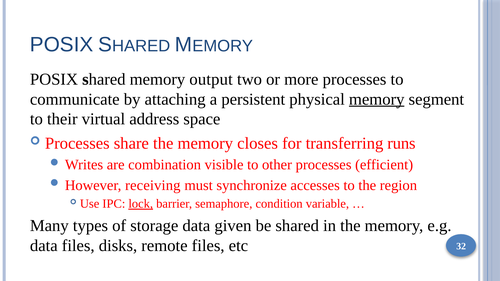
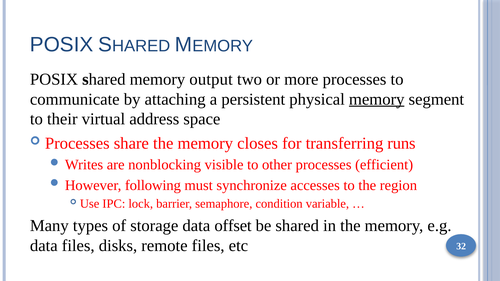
combination: combination -> nonblocking
receiving: receiving -> following
lock underline: present -> none
given: given -> offset
